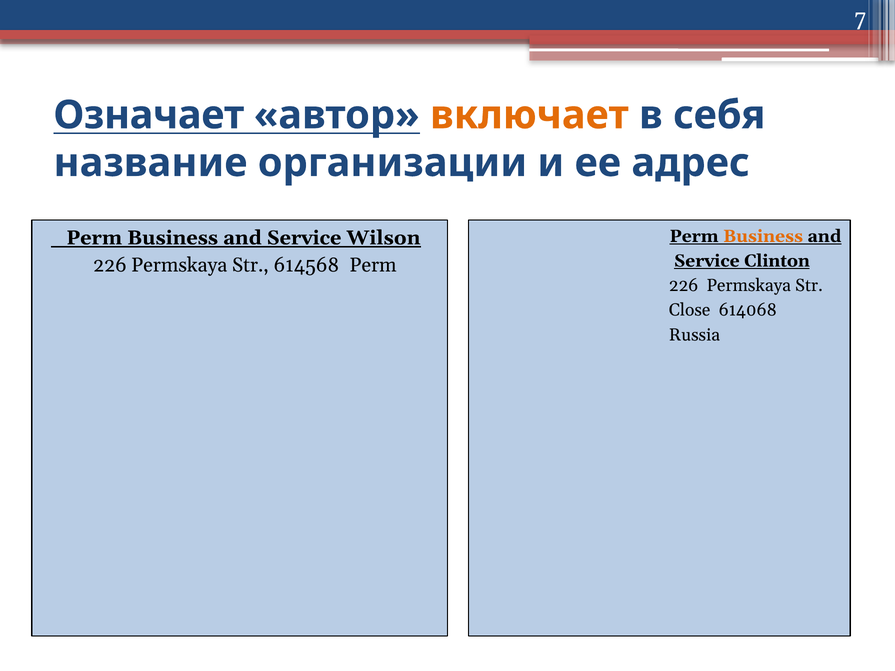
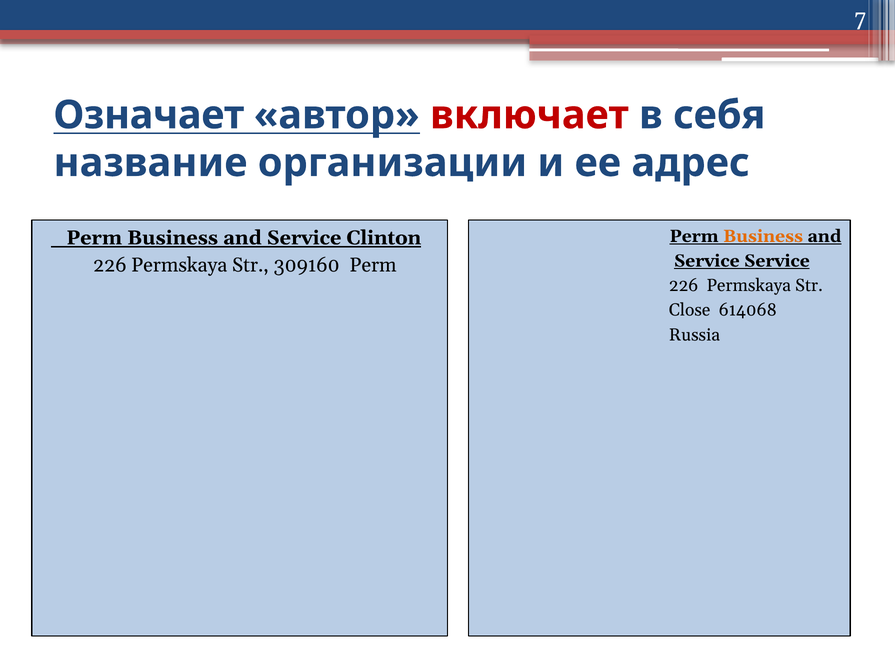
включает colour: orange -> red
Wilson: Wilson -> Clinton
Service Clinton: Clinton -> Service
614568: 614568 -> 309160
